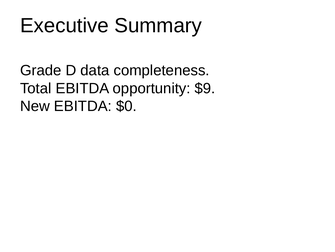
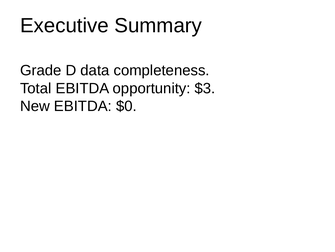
$9: $9 -> $3
